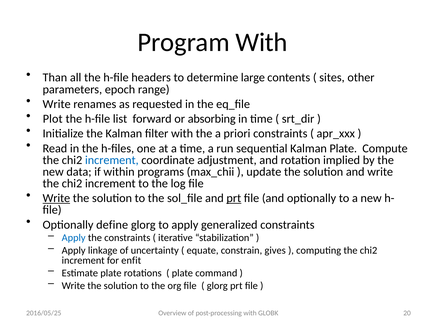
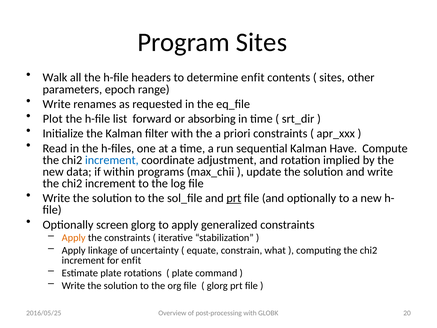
Program With: With -> Sites
Than: Than -> Walk
determine large: large -> enfit
Kalman Plate: Plate -> Have
Write at (56, 198) underline: present -> none
define: define -> screen
Apply at (74, 238) colour: blue -> orange
gives: gives -> what
